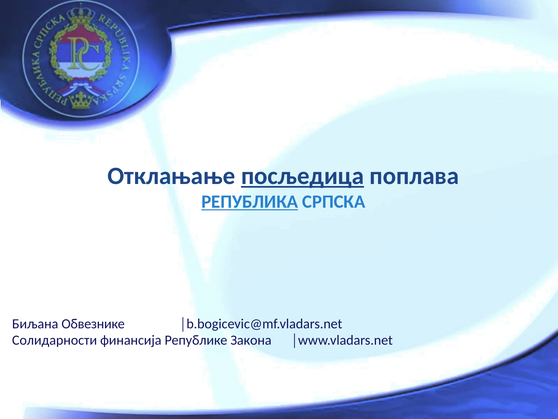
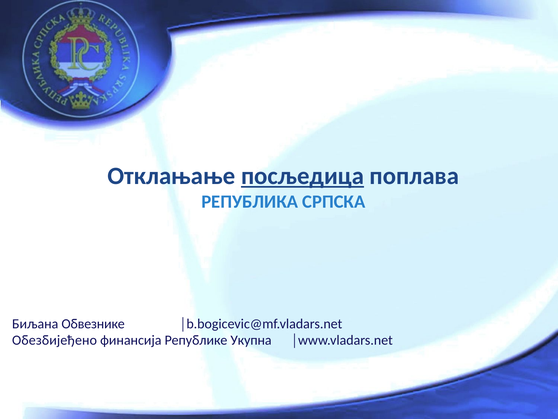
РЕПУБЛИКА underline: present -> none
Солидарности: Солидарности -> Обезбијеђено
Закона: Закона -> Укупна
